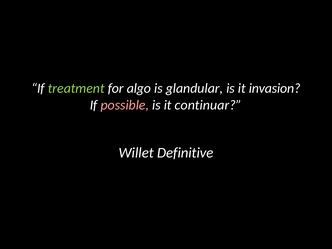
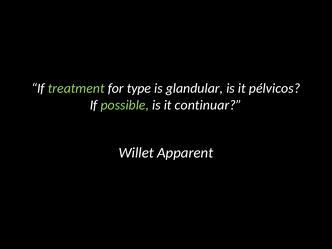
algo: algo -> type
invasion: invasion -> pélvicos
possible colour: pink -> light green
Definitive: Definitive -> Apparent
